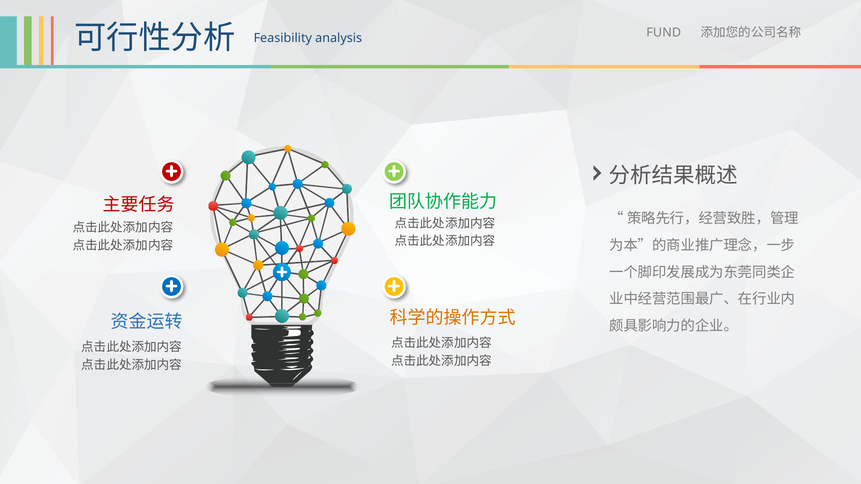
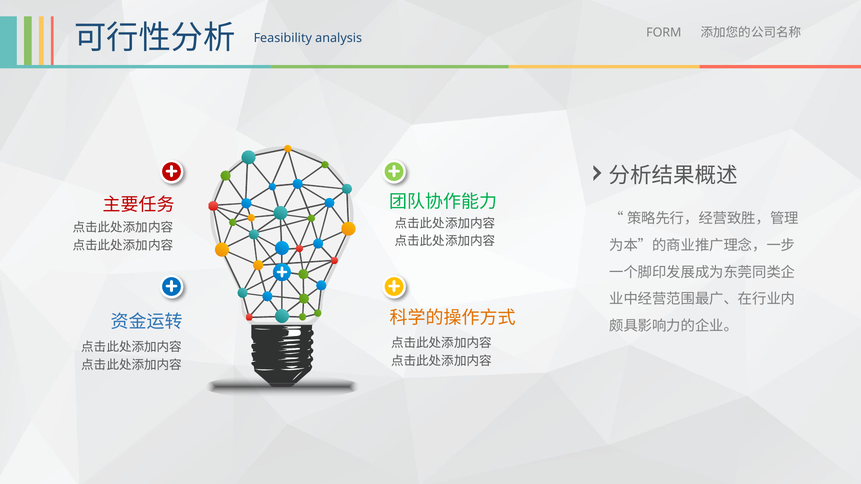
FUND: FUND -> FORM
